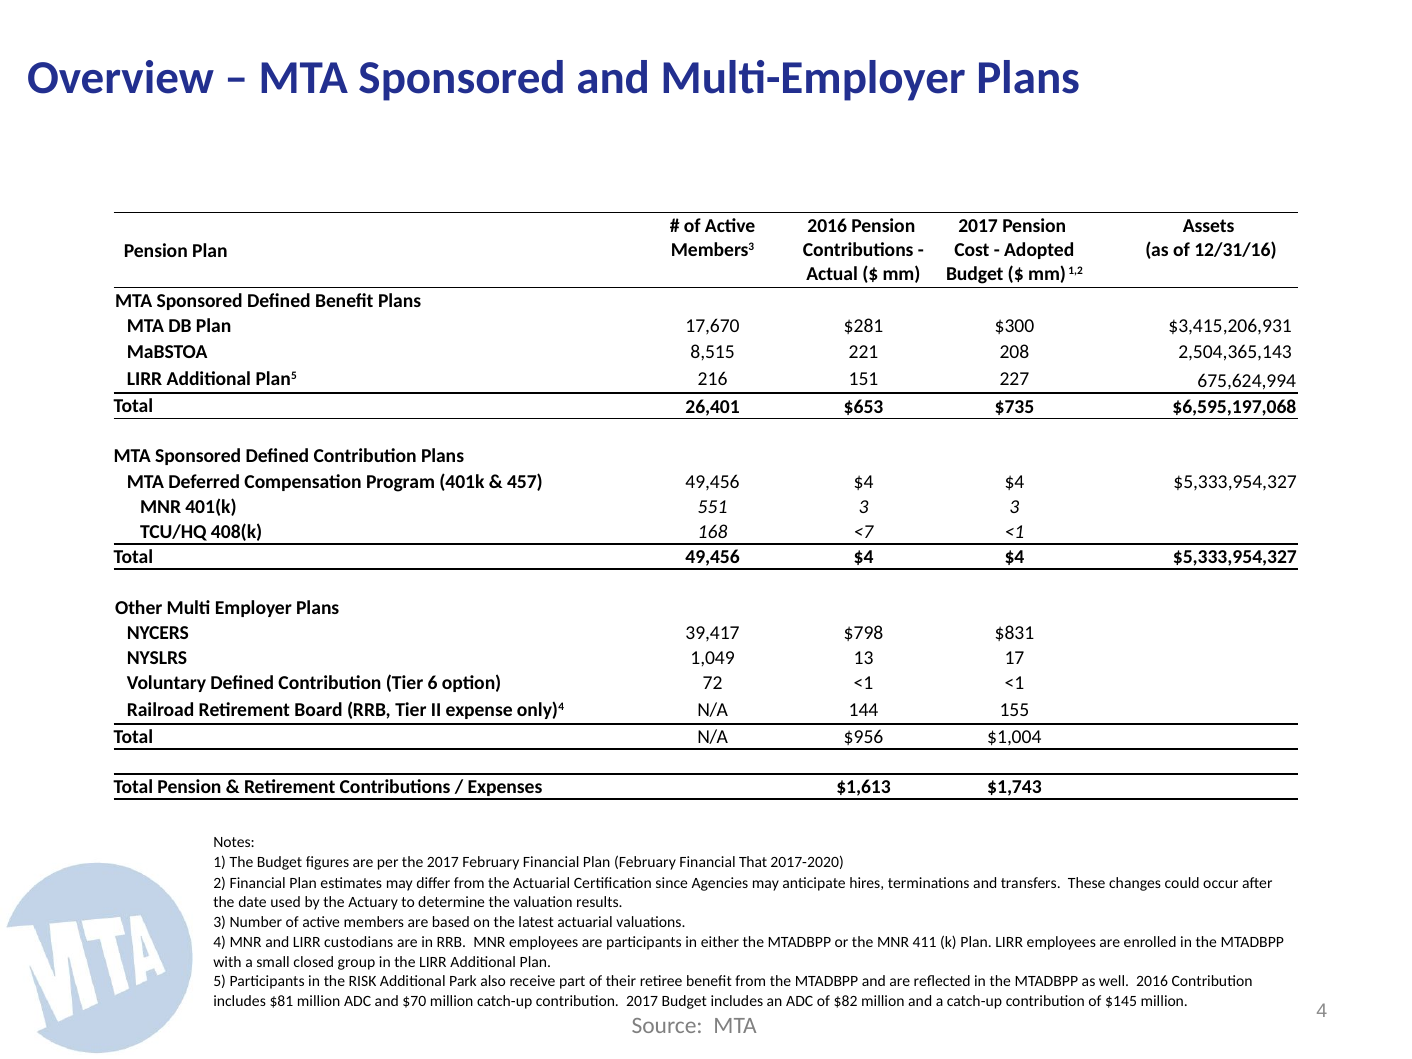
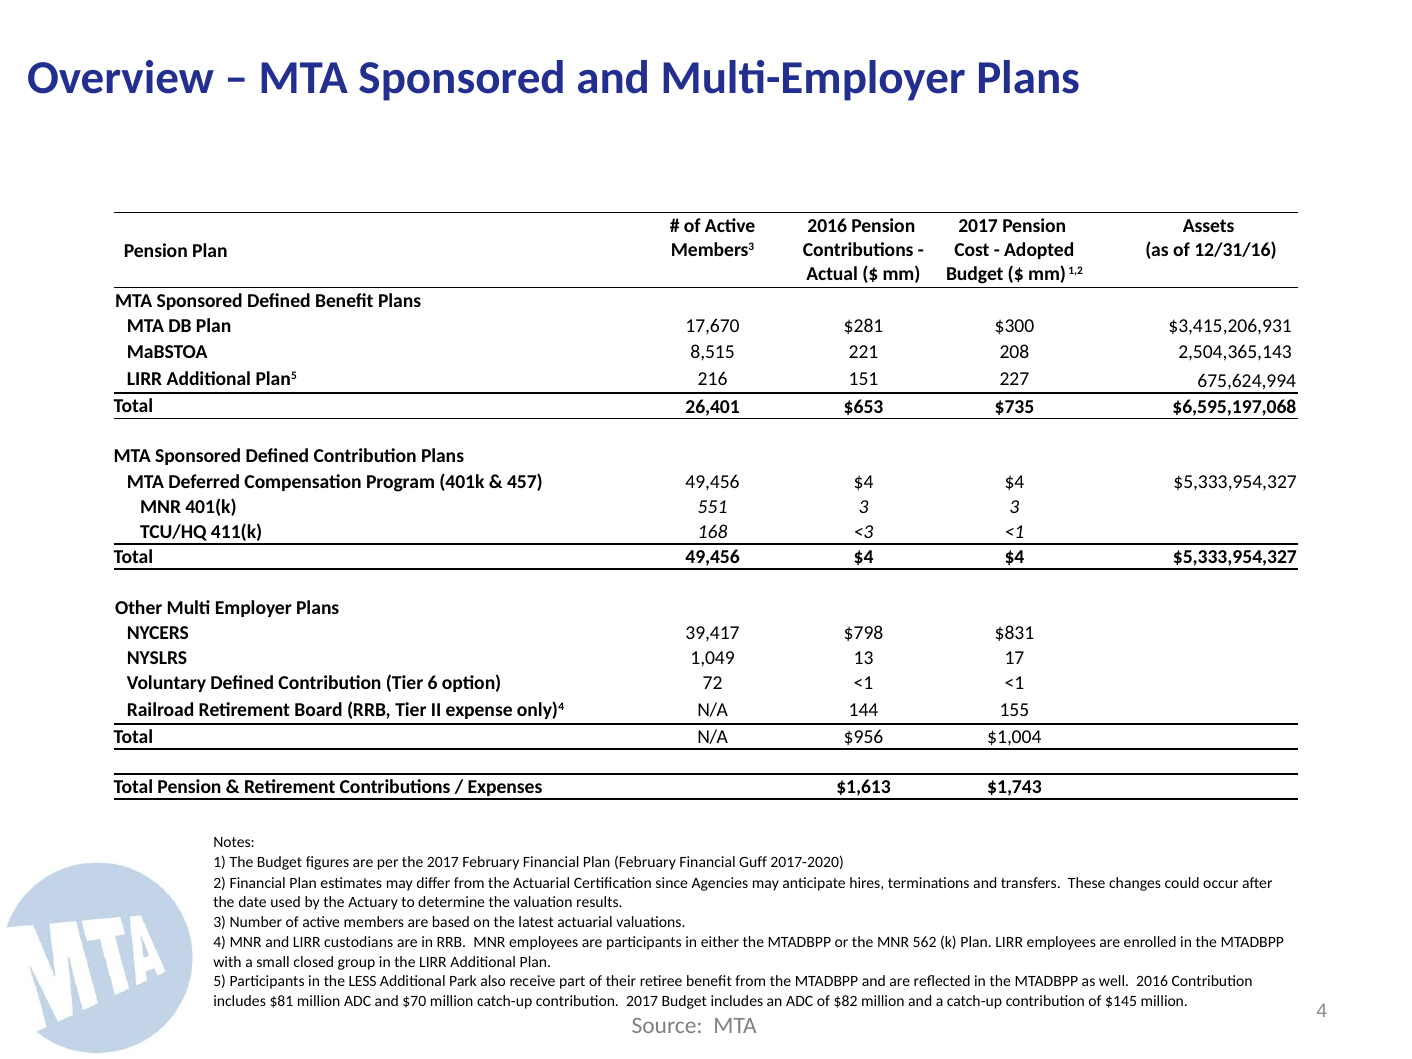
408(k: 408(k -> 411(k
<7: <7 -> <3
That: That -> Guff
411: 411 -> 562
RISK: RISK -> LESS
